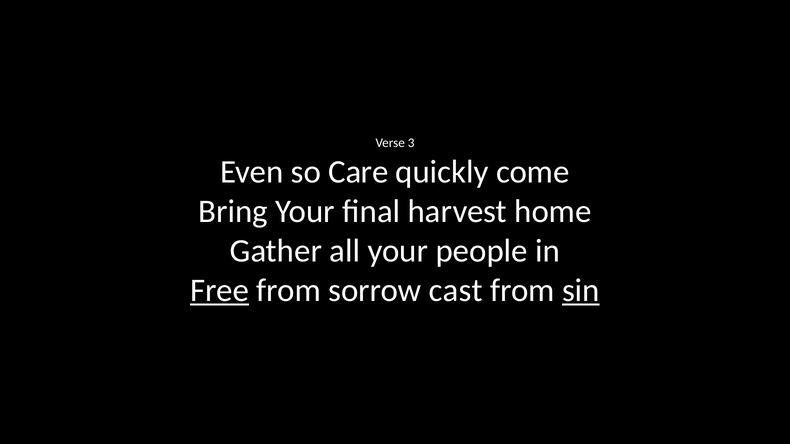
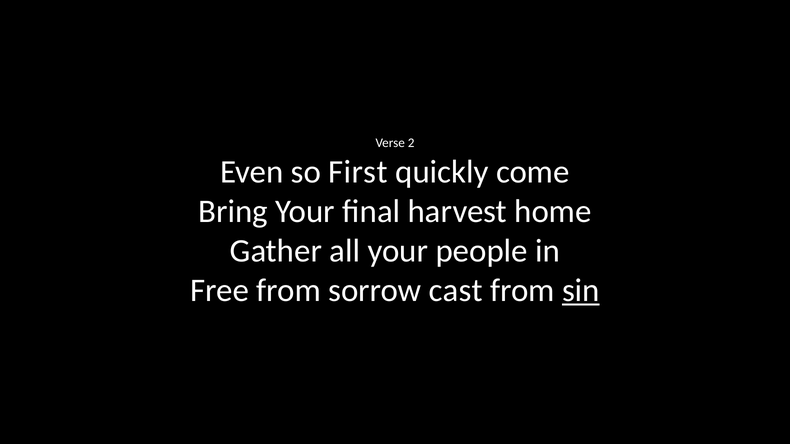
3: 3 -> 2
Care: Care -> First
Free underline: present -> none
